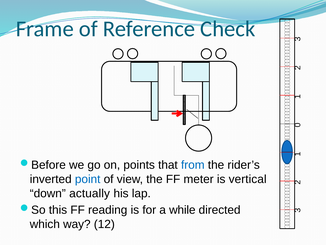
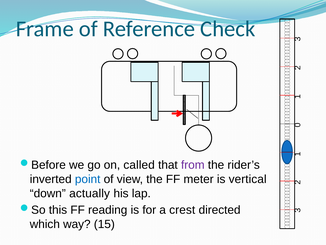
points: points -> called
from colour: blue -> purple
while: while -> crest
12: 12 -> 15
